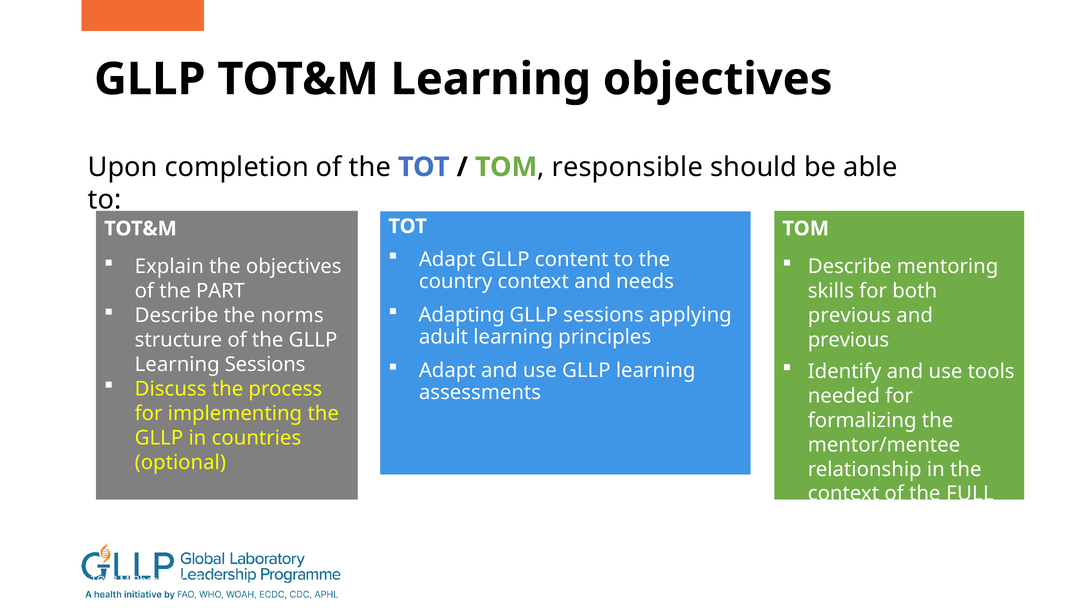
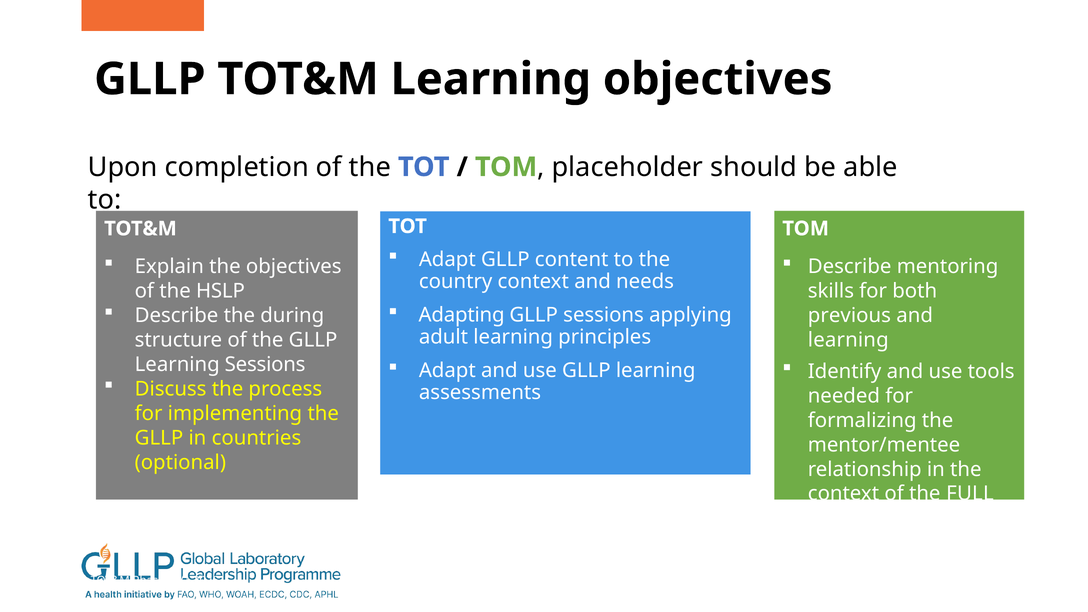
responsible: responsible -> placeholder
PART: PART -> HSLP
norms: norms -> during
previous at (848, 340): previous -> learning
